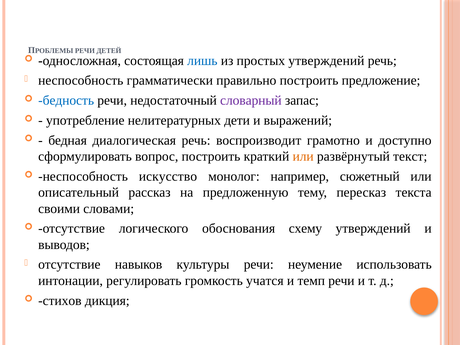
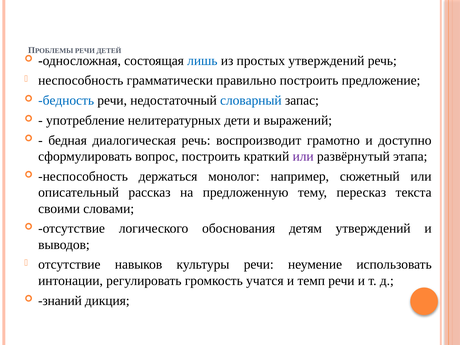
словарный colour: purple -> blue
или at (303, 156) colour: orange -> purple
текст: текст -> этапа
искусство: искусство -> держаться
схему: схему -> детям
стихов: стихов -> знаний
